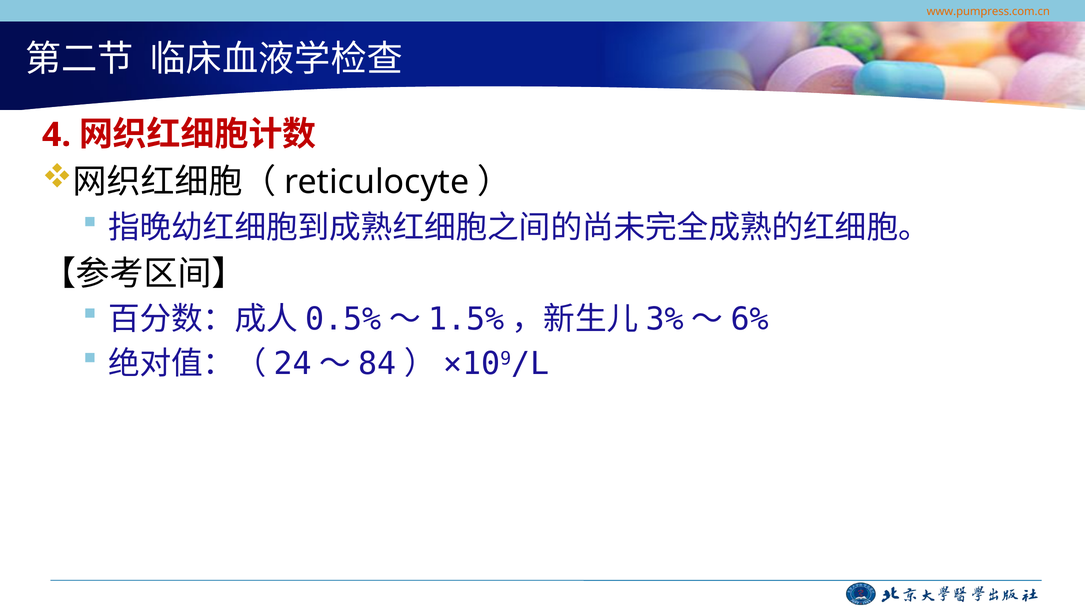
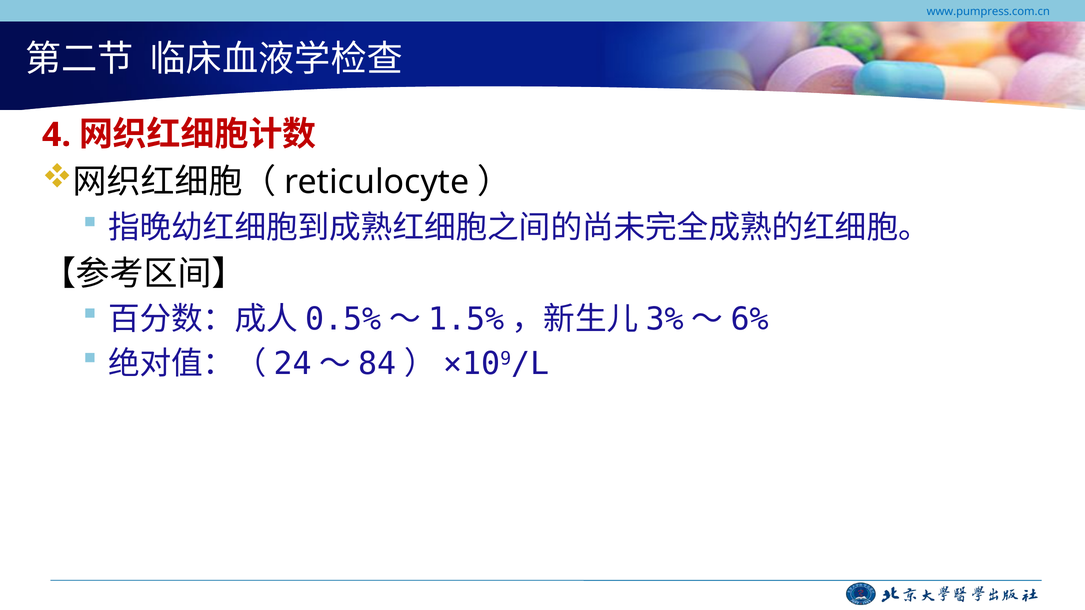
www.pumpress.com.cn colour: orange -> blue
